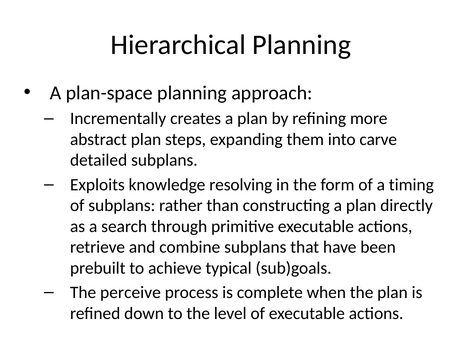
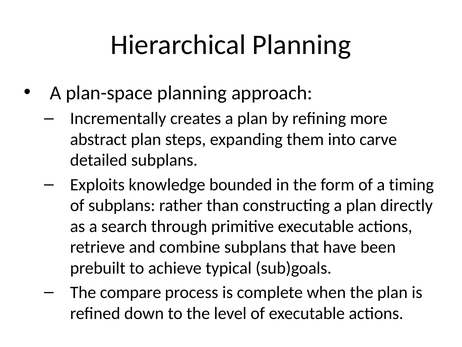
resolving: resolving -> bounded
perceive: perceive -> compare
